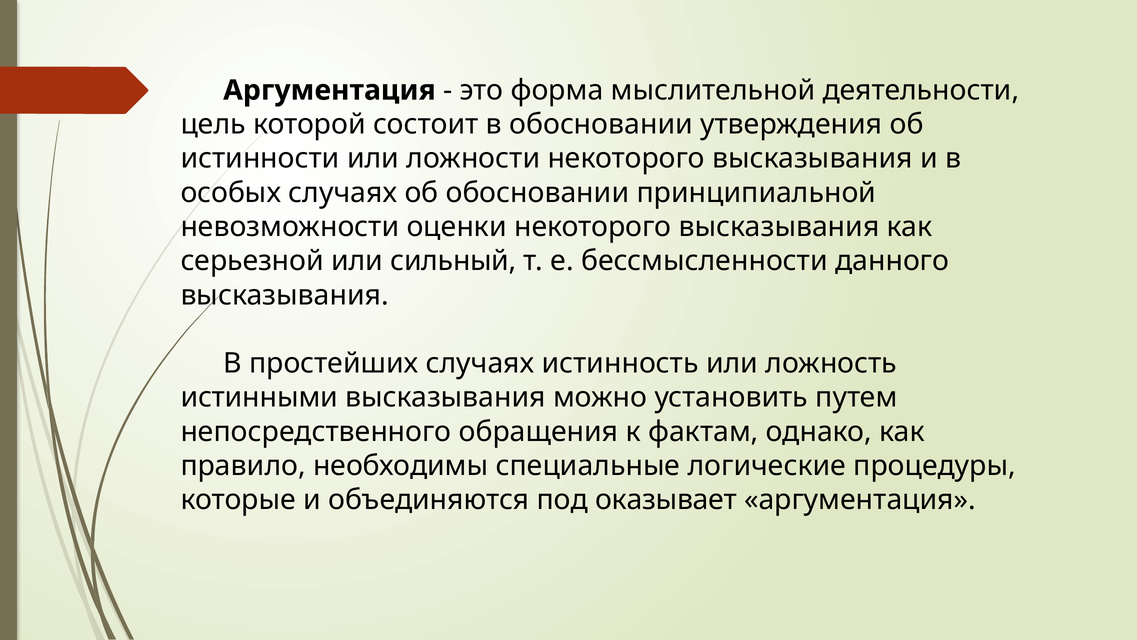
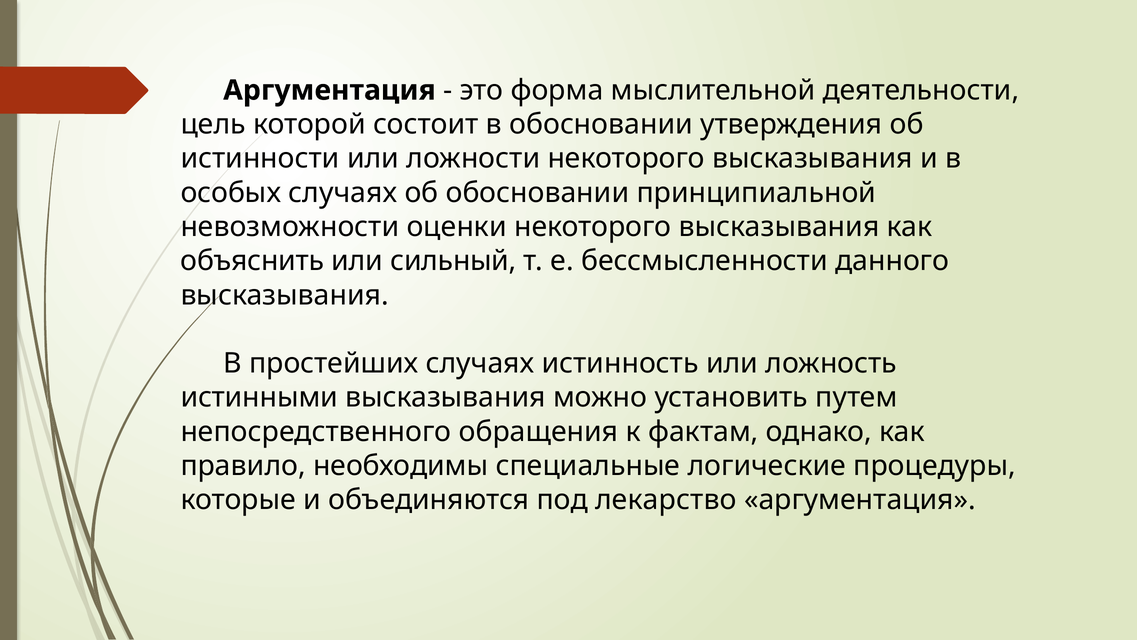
серьезной: серьезной -> объяснить
оказывает: оказывает -> лекарство
